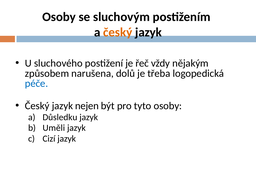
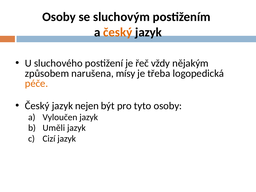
dolů: dolů -> mísy
péče colour: blue -> orange
Důsledku: Důsledku -> Vyloučen
